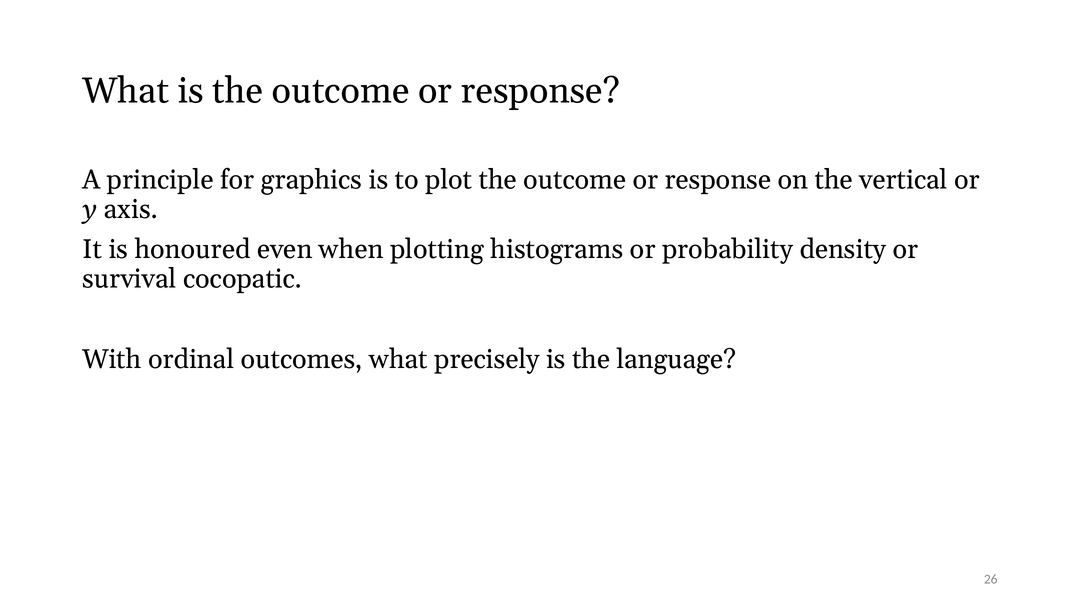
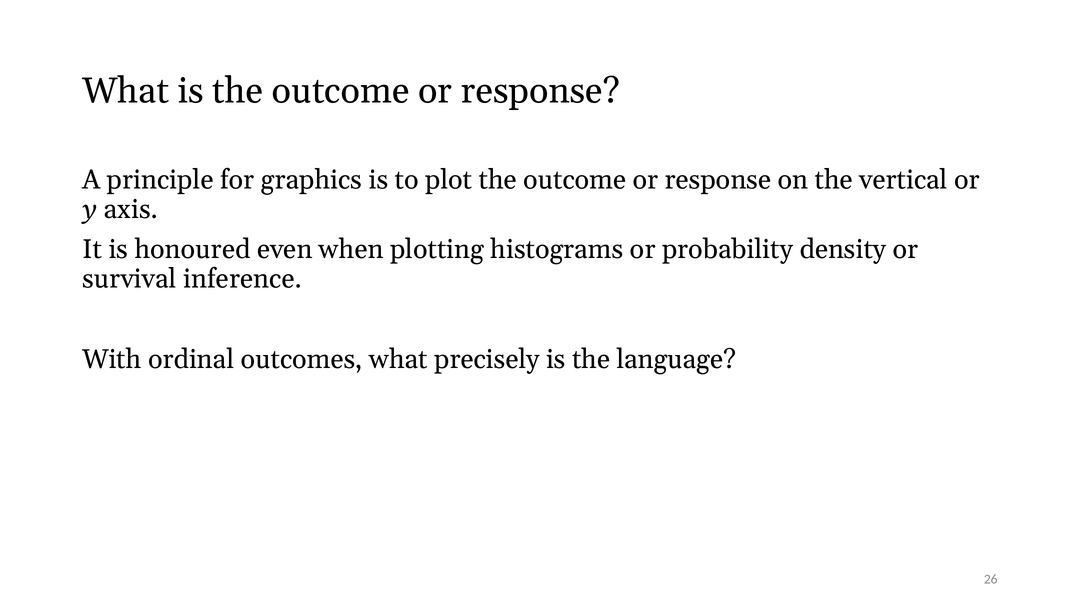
cocopatic: cocopatic -> inference
